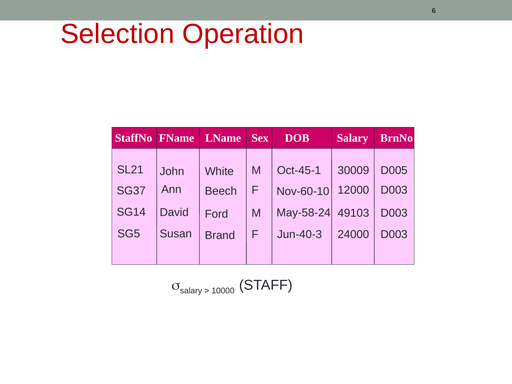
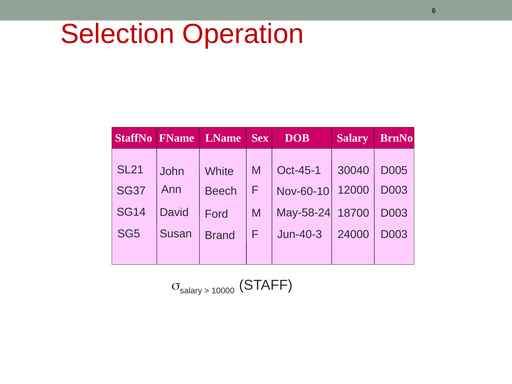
30009: 30009 -> 30040
49103: 49103 -> 18700
